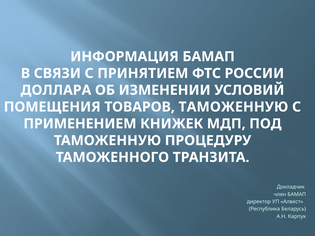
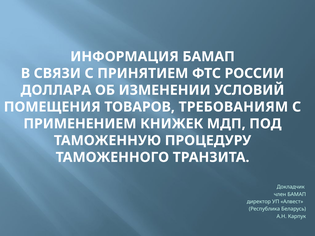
ТОВАРОВ ТАМОЖЕННУЮ: ТАМОЖЕННУЮ -> ТРЕБОВАНИЯМ
